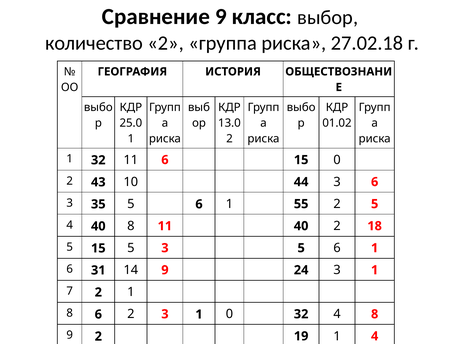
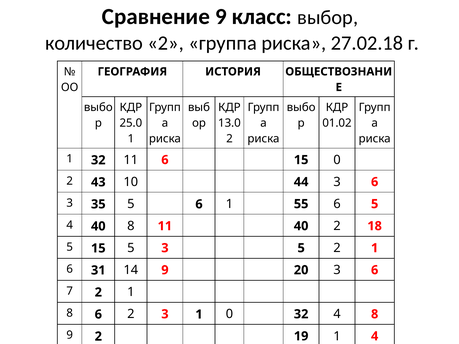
55 2: 2 -> 6
3 5 6: 6 -> 2
24: 24 -> 20
1 at (375, 270): 1 -> 6
